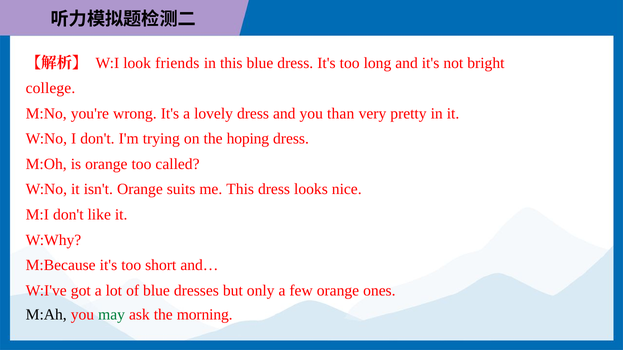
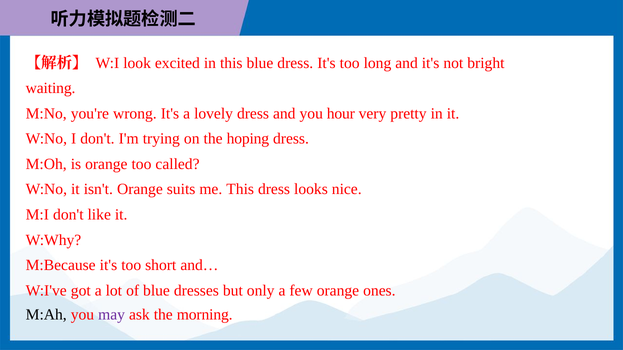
friends: friends -> excited
college: college -> waiting
than: than -> hour
may colour: green -> purple
